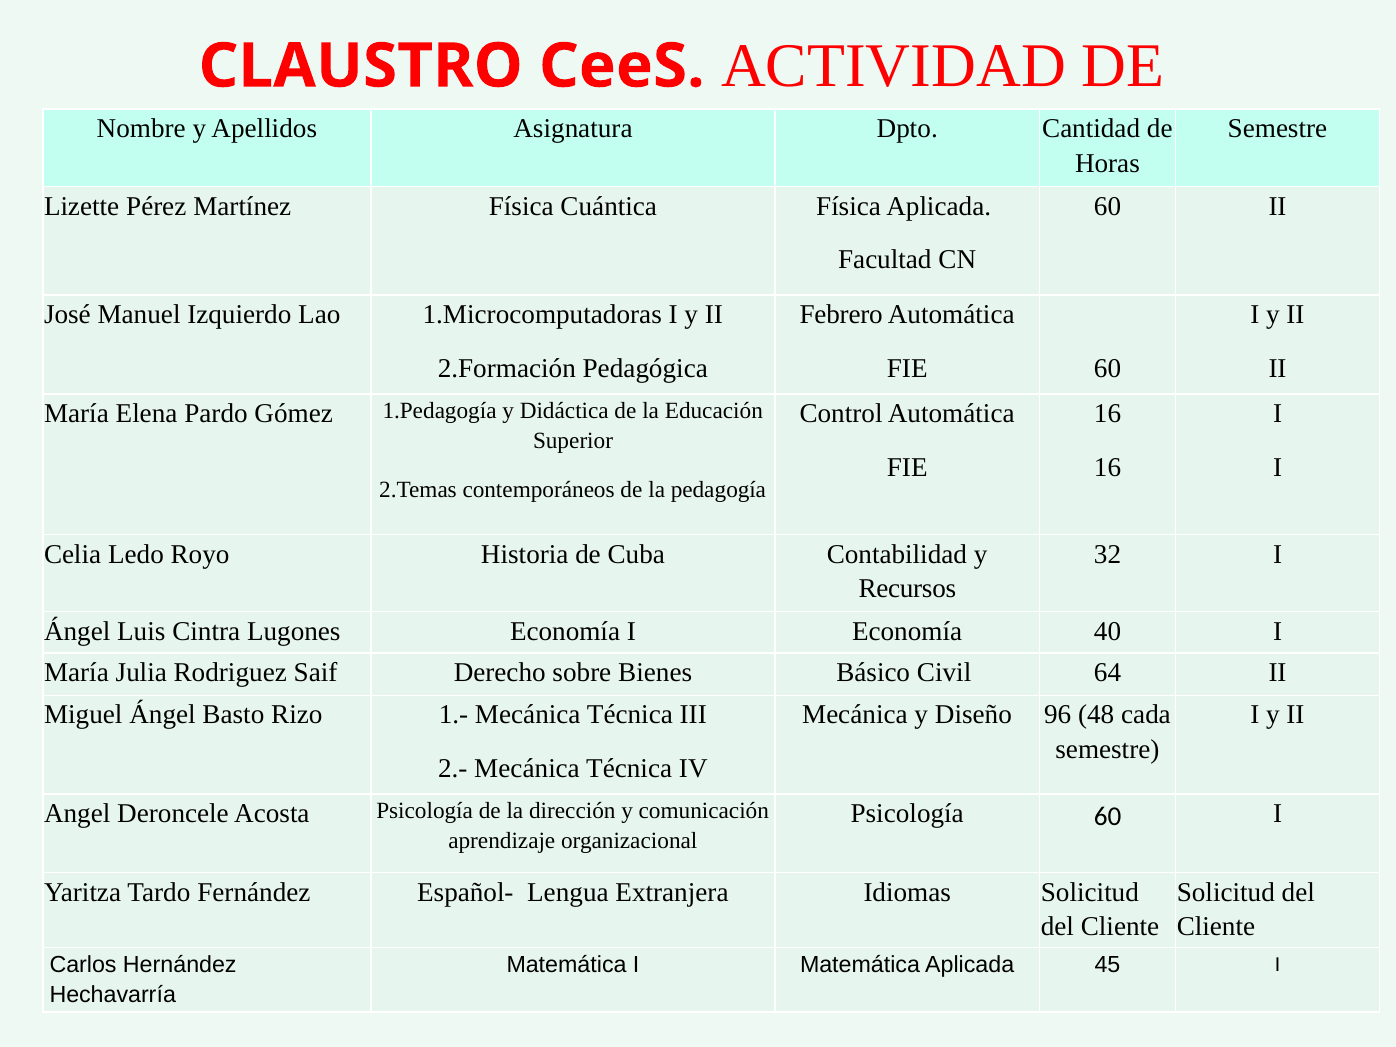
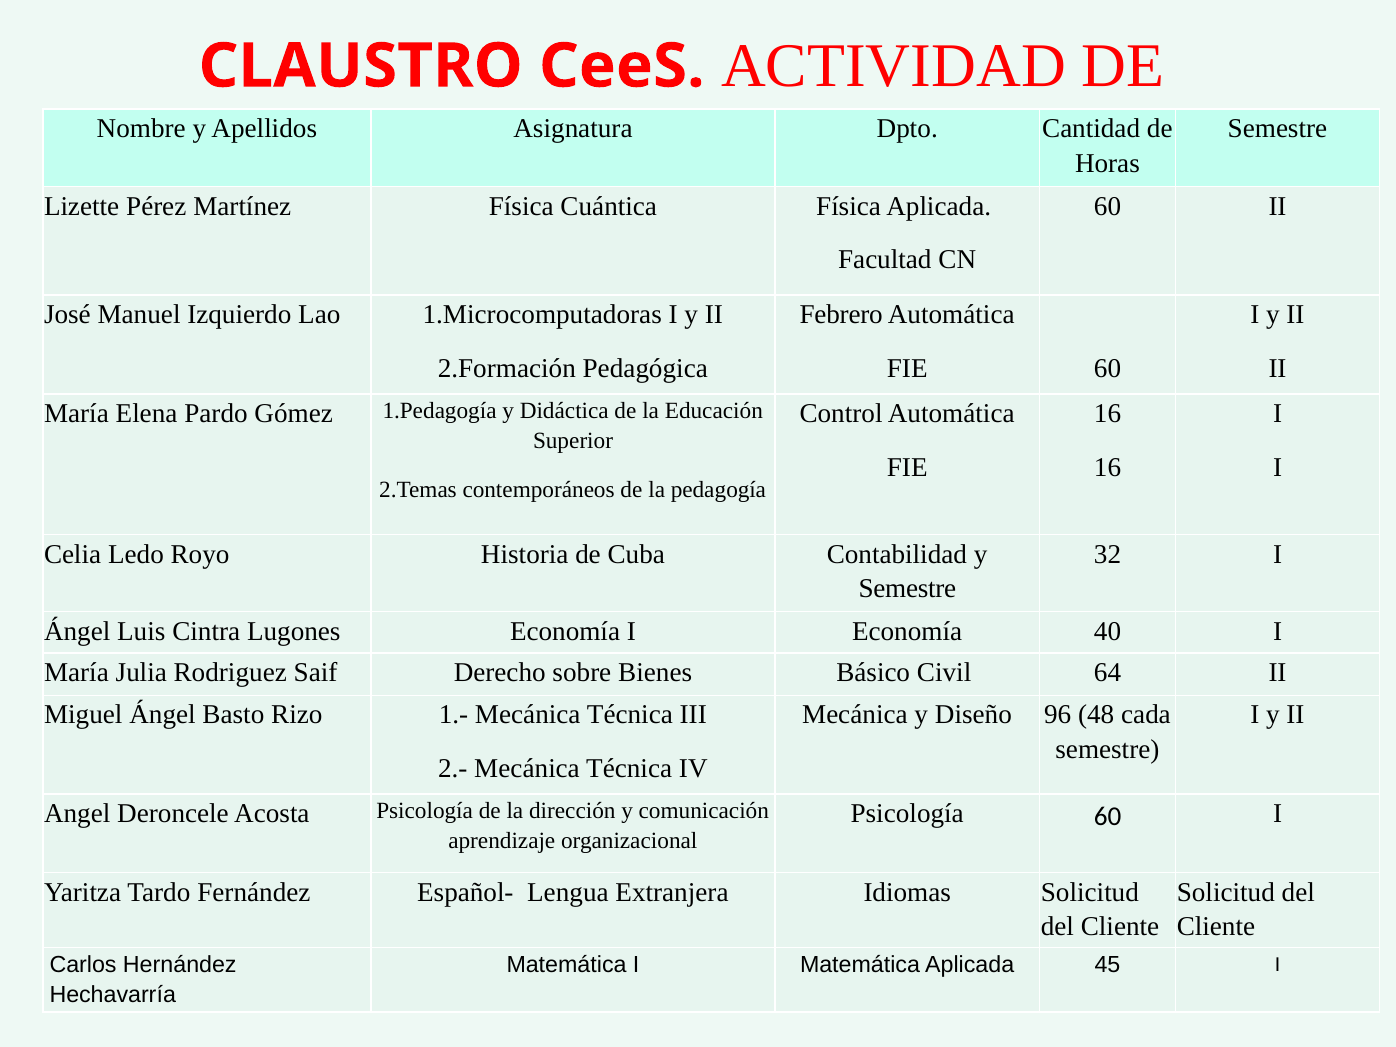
Recursos at (907, 589): Recursos -> Semestre
